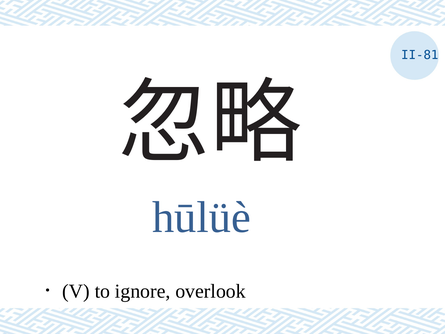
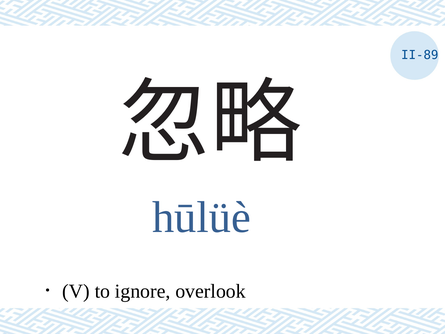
II-81: II-81 -> II-89
